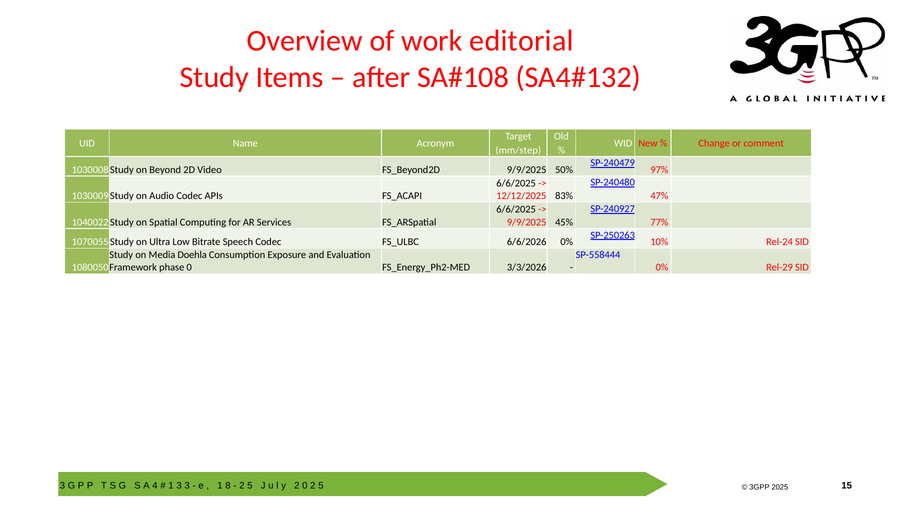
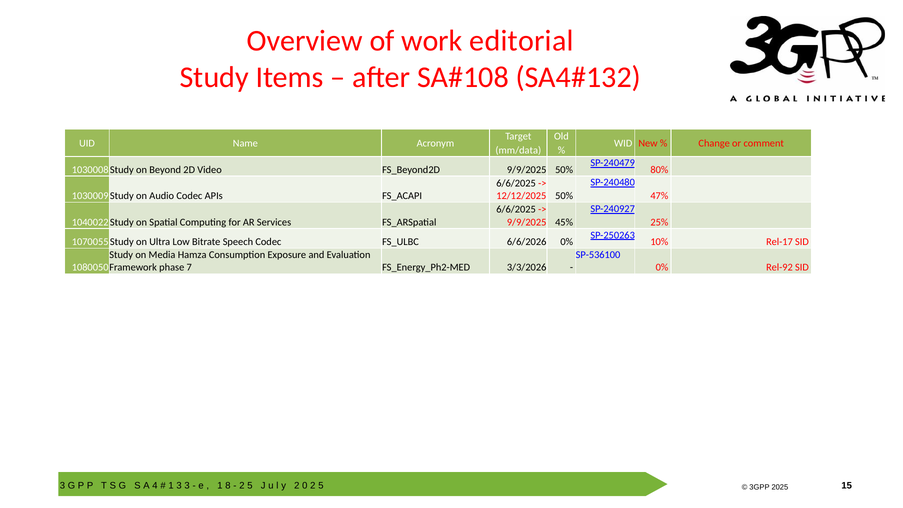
mm/step: mm/step -> mm/data
97%: 97% -> 80%
12/12/2025 83%: 83% -> 50%
77%: 77% -> 25%
Rel-24: Rel-24 -> Rel-17
Doehla: Doehla -> Hamza
SP-558444: SP-558444 -> SP-536100
phase 0: 0 -> 7
Rel-29: Rel-29 -> Rel-92
